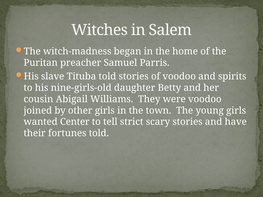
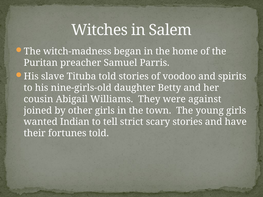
were voodoo: voodoo -> against
Center: Center -> Indian
